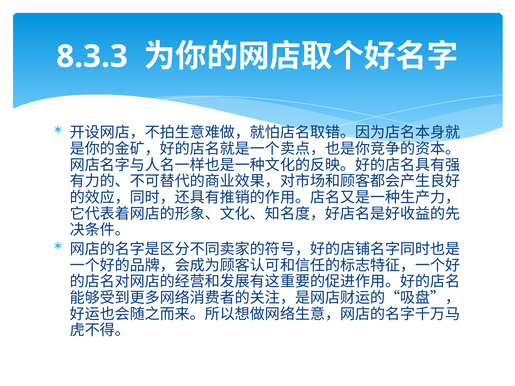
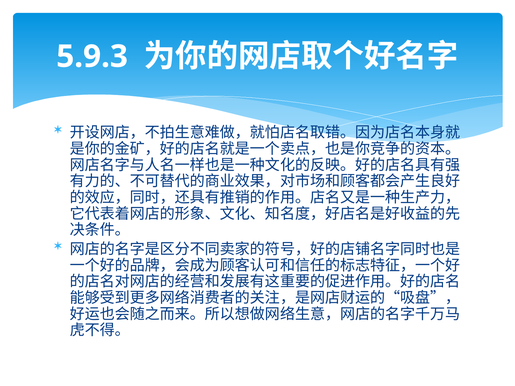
8.3.3: 8.3.3 -> 5.9.3
